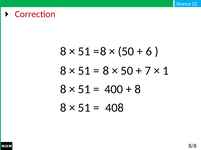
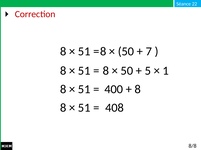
6: 6 -> 7
7: 7 -> 5
